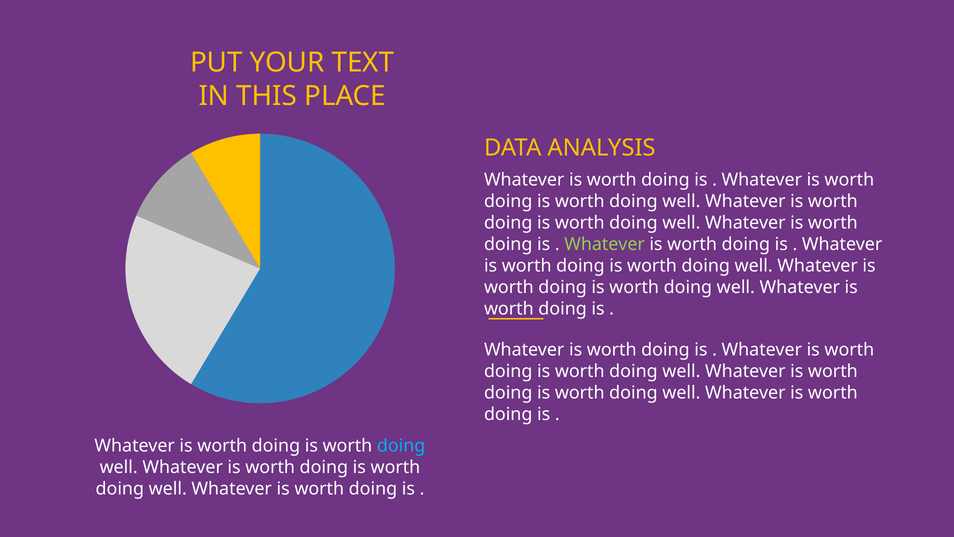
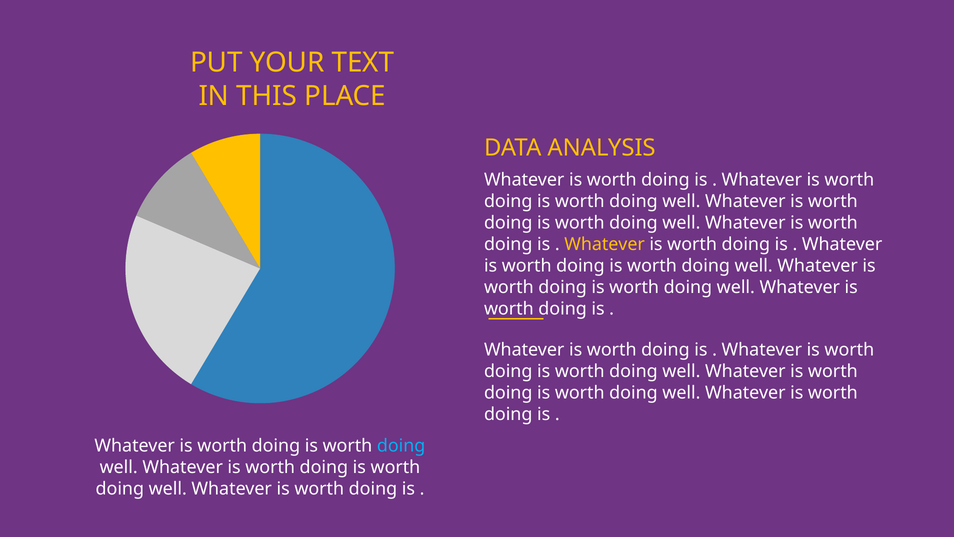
Whatever at (605, 244) colour: light green -> yellow
